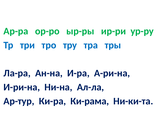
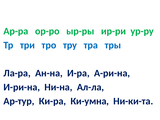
Ки-рама: Ки-рама -> Ки-умна
